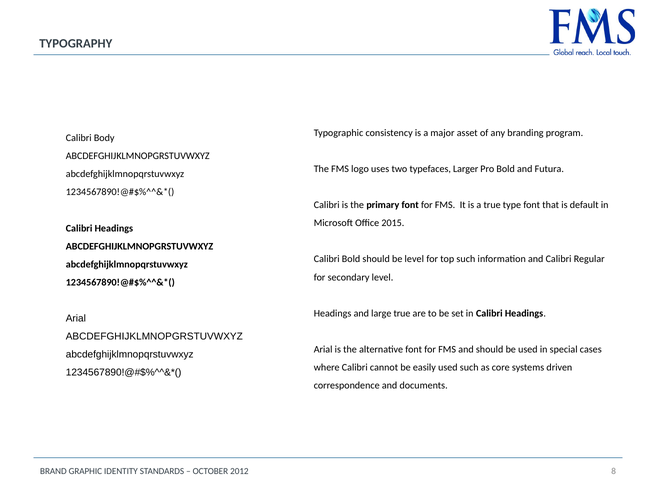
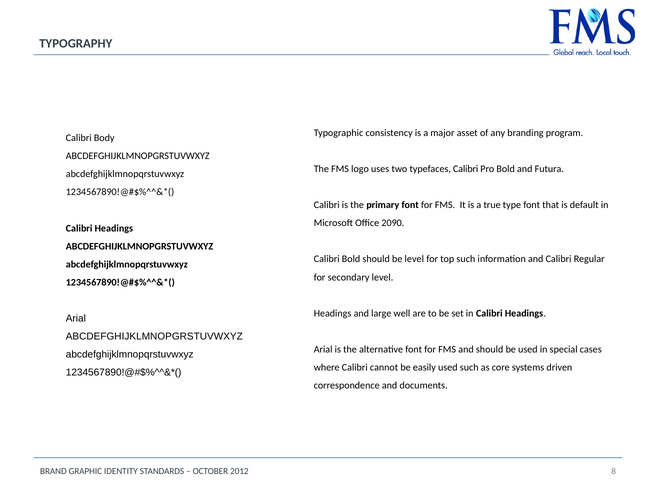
typefaces Larger: Larger -> Calibri
2015: 2015 -> 2090
large true: true -> well
